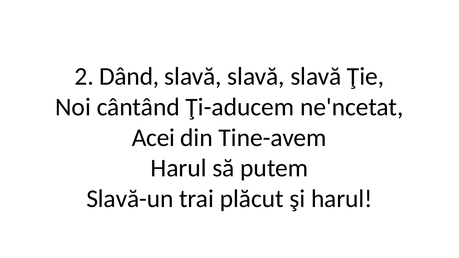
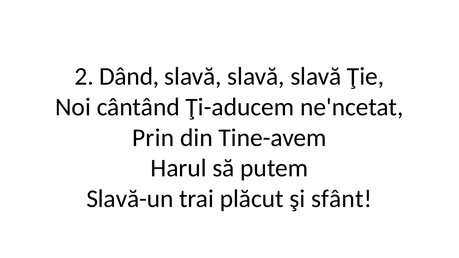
Acei: Acei -> Prin
şi harul: harul -> sfânt
